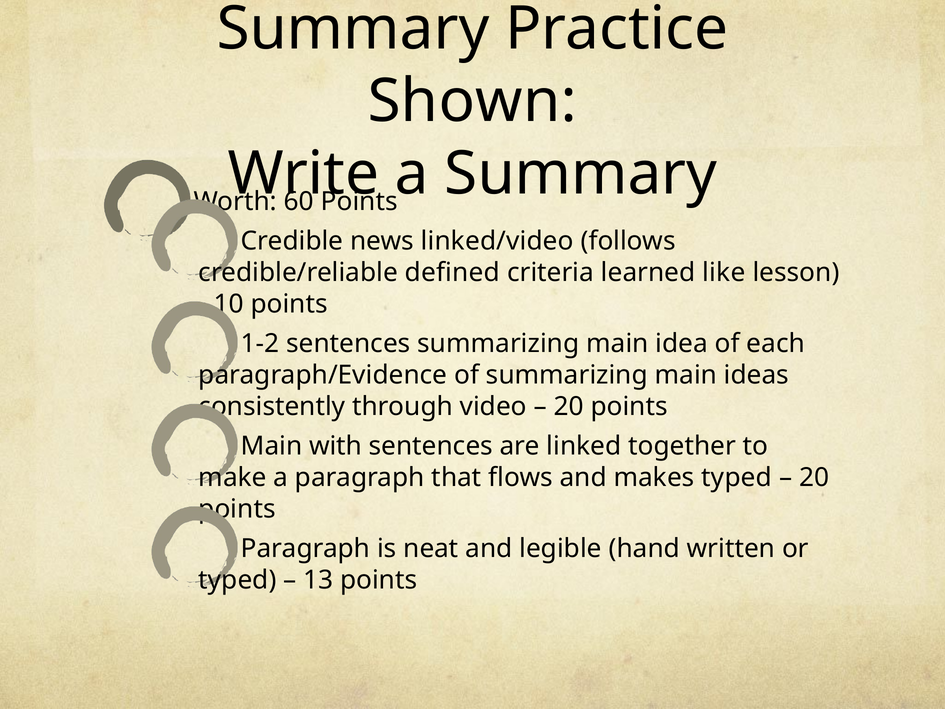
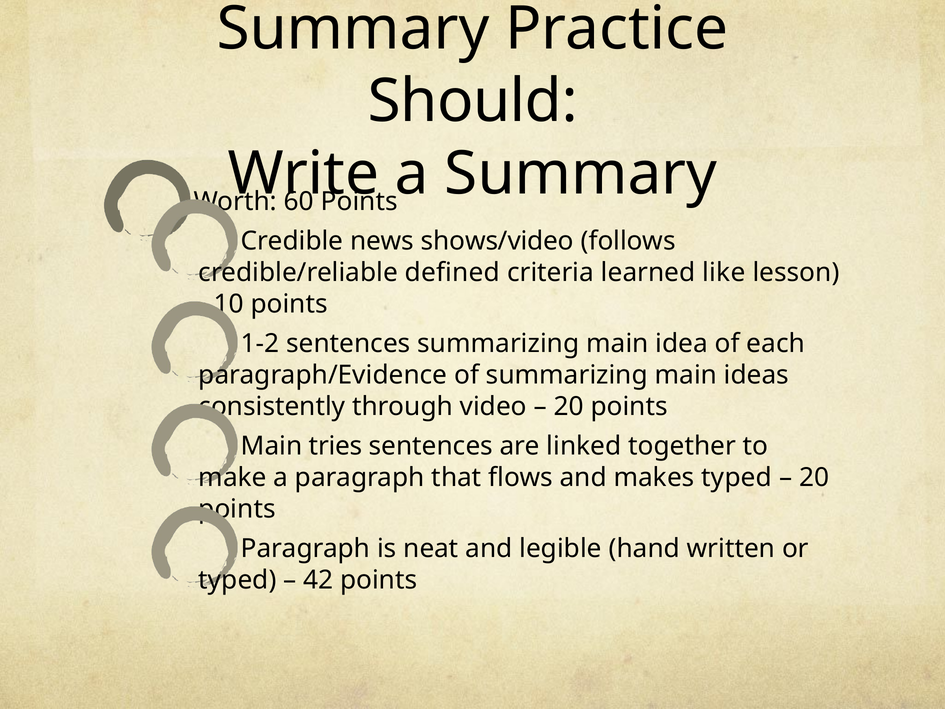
Shown: Shown -> Should
linked/video: linked/video -> shows/video
with: with -> tries
13: 13 -> 42
